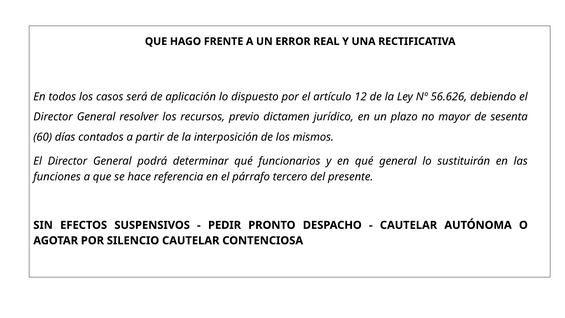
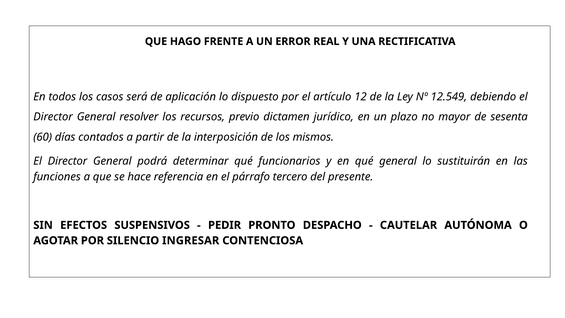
56.626: 56.626 -> 12.549
SILENCIO CAUTELAR: CAUTELAR -> INGRESAR
